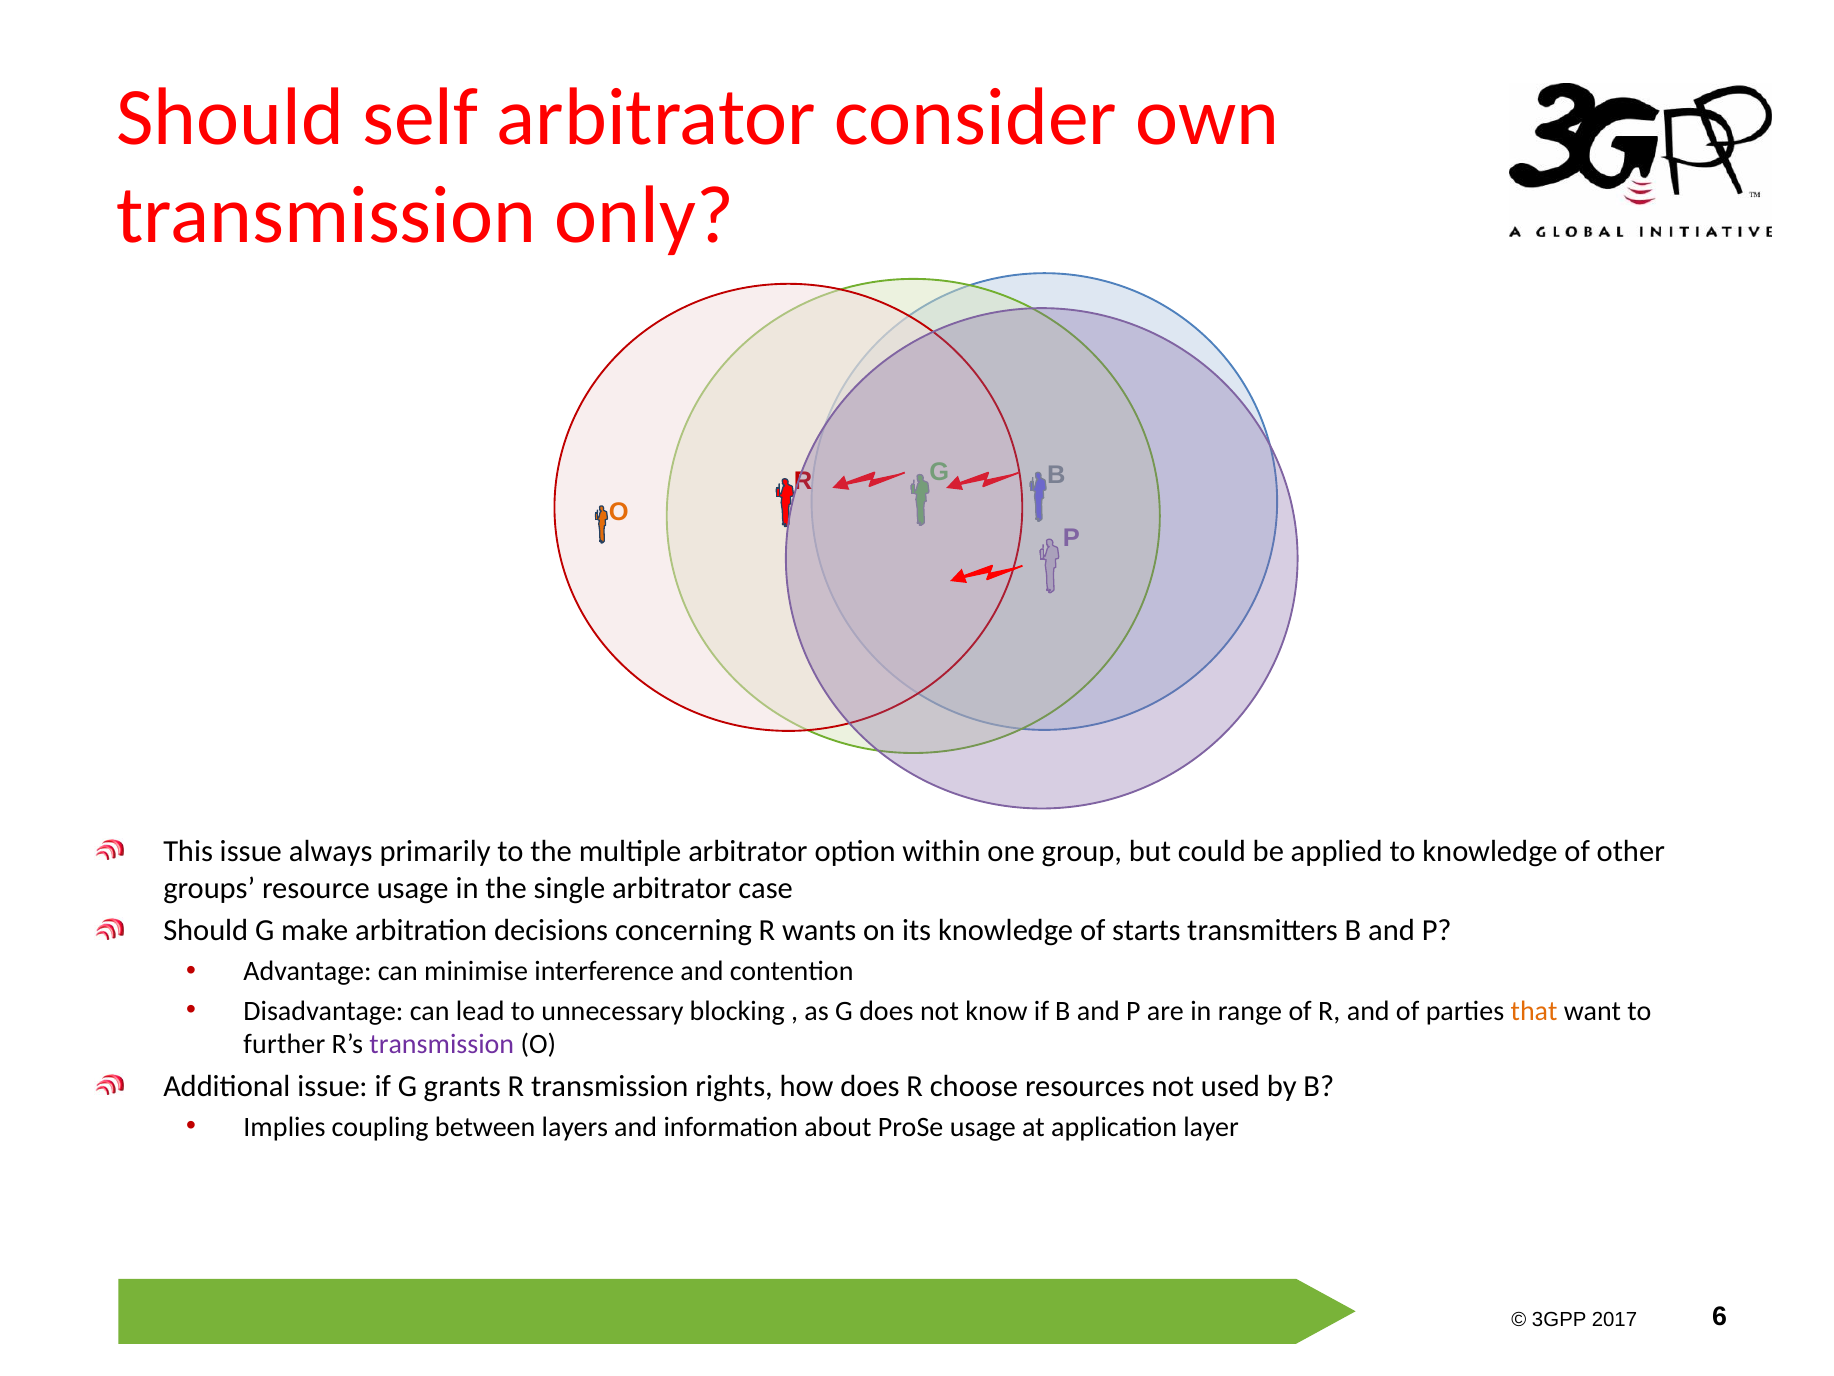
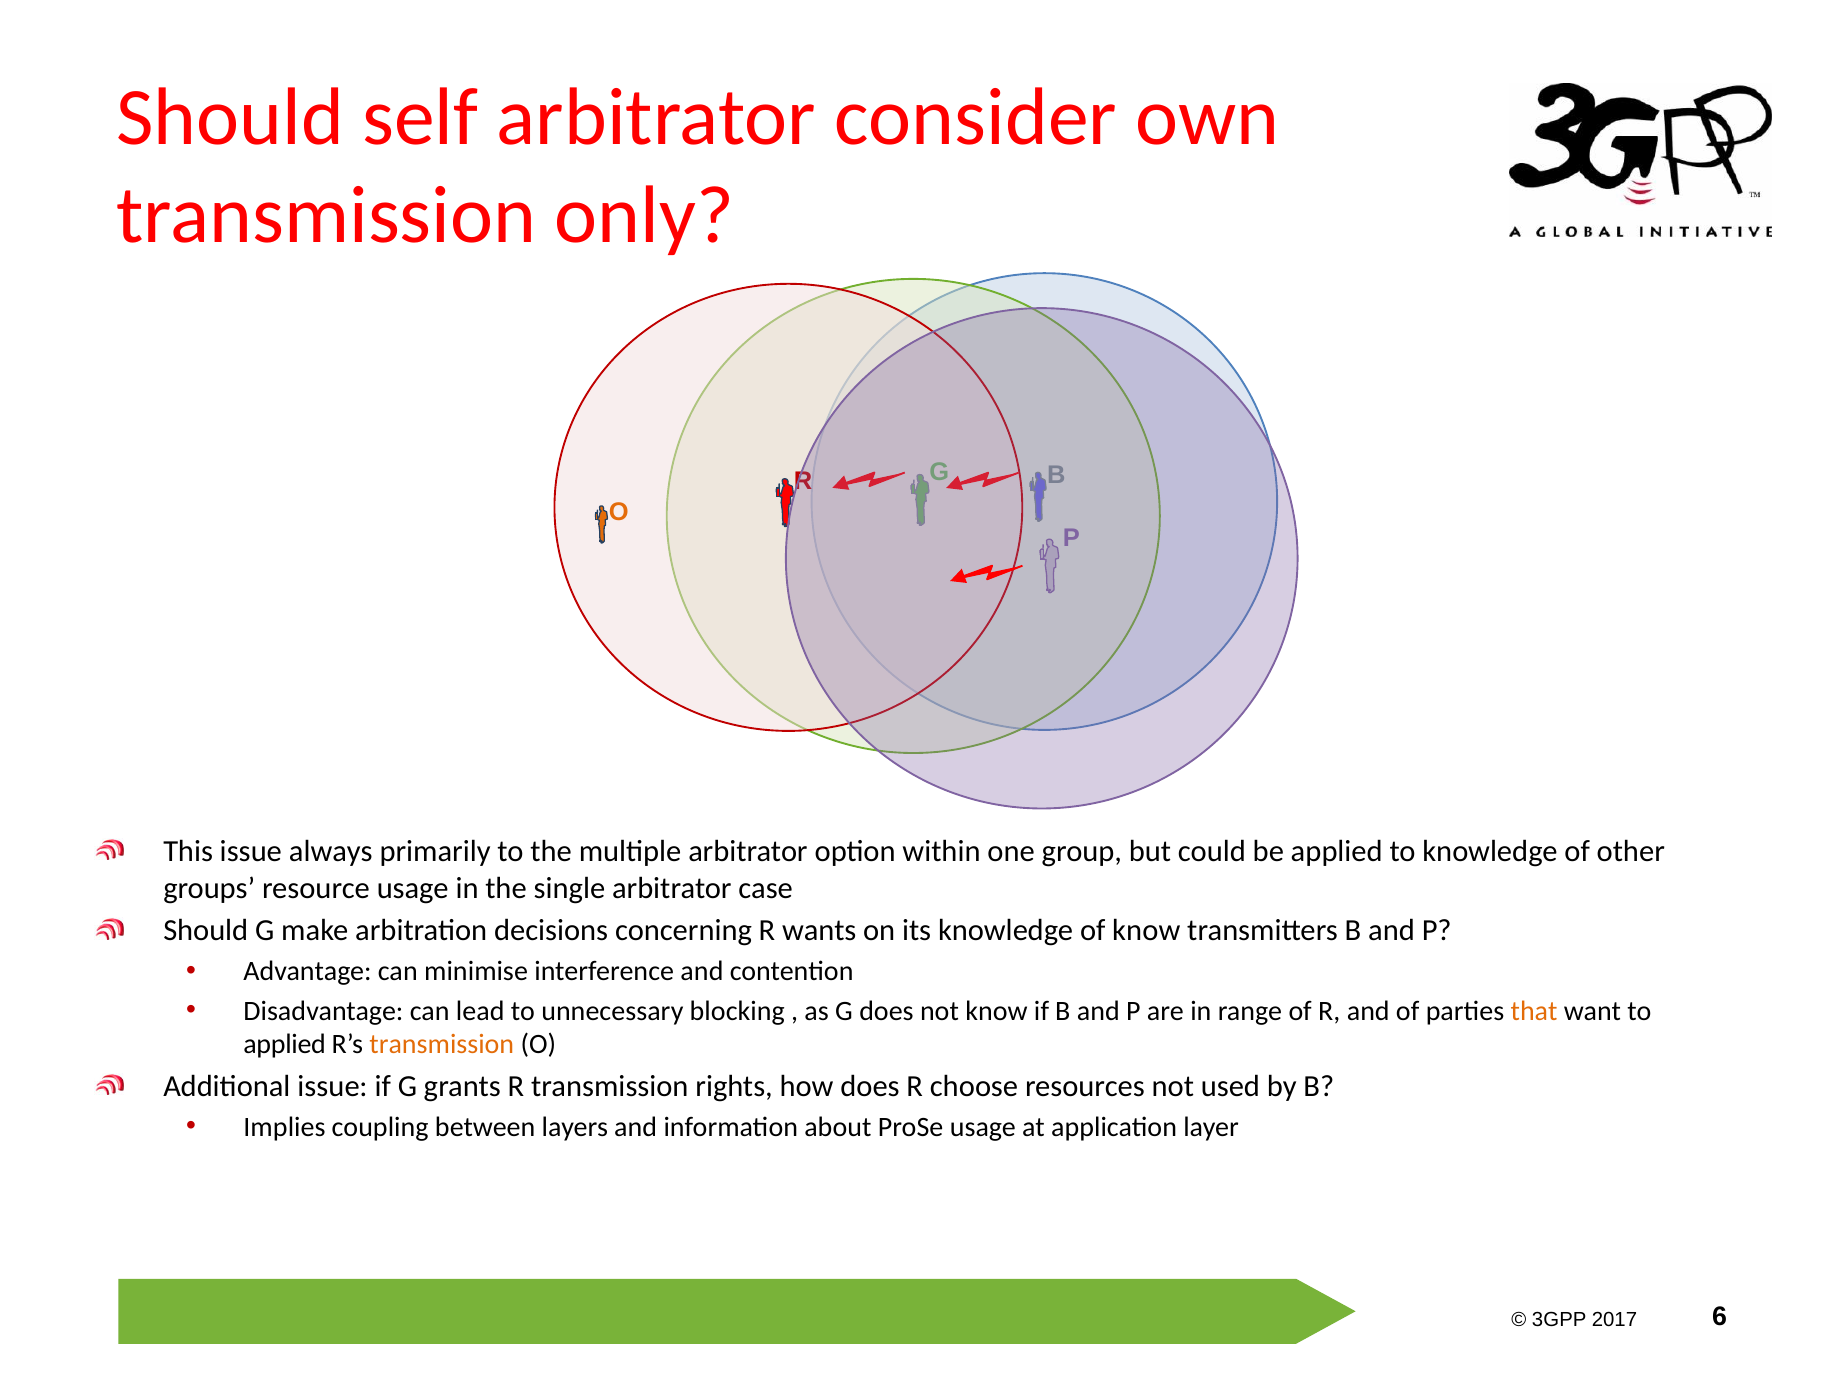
of starts: starts -> know
further at (284, 1044): further -> applied
transmission at (442, 1044) colour: purple -> orange
